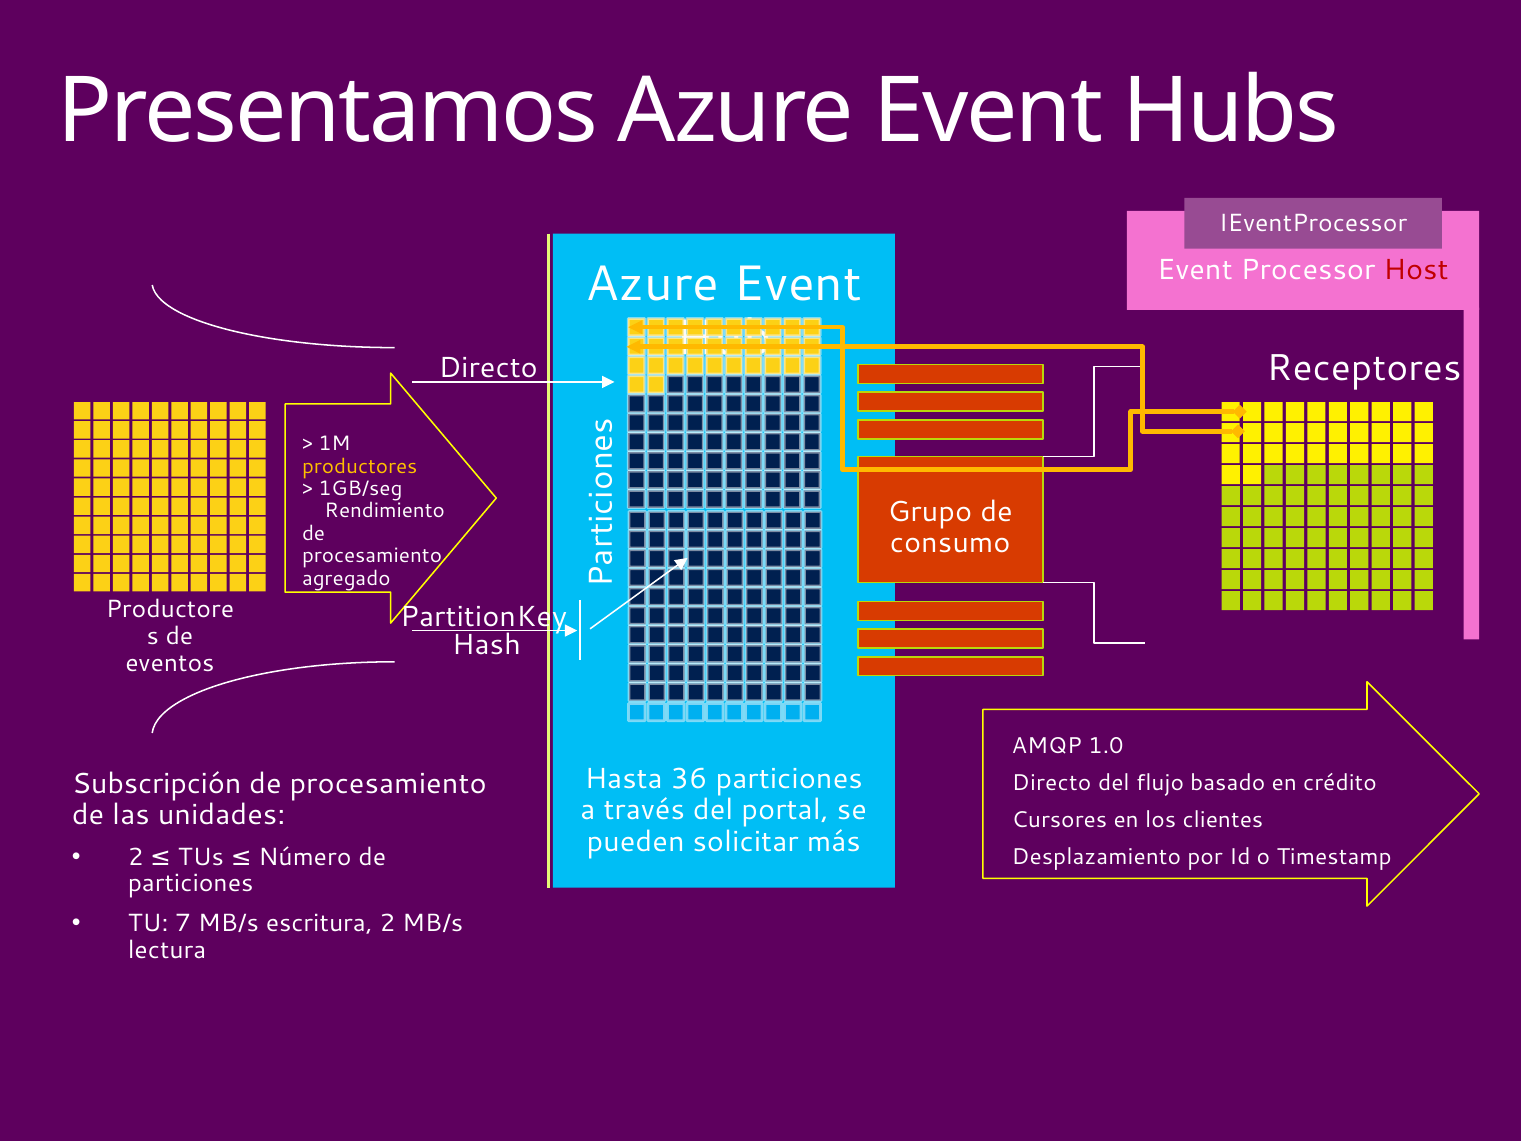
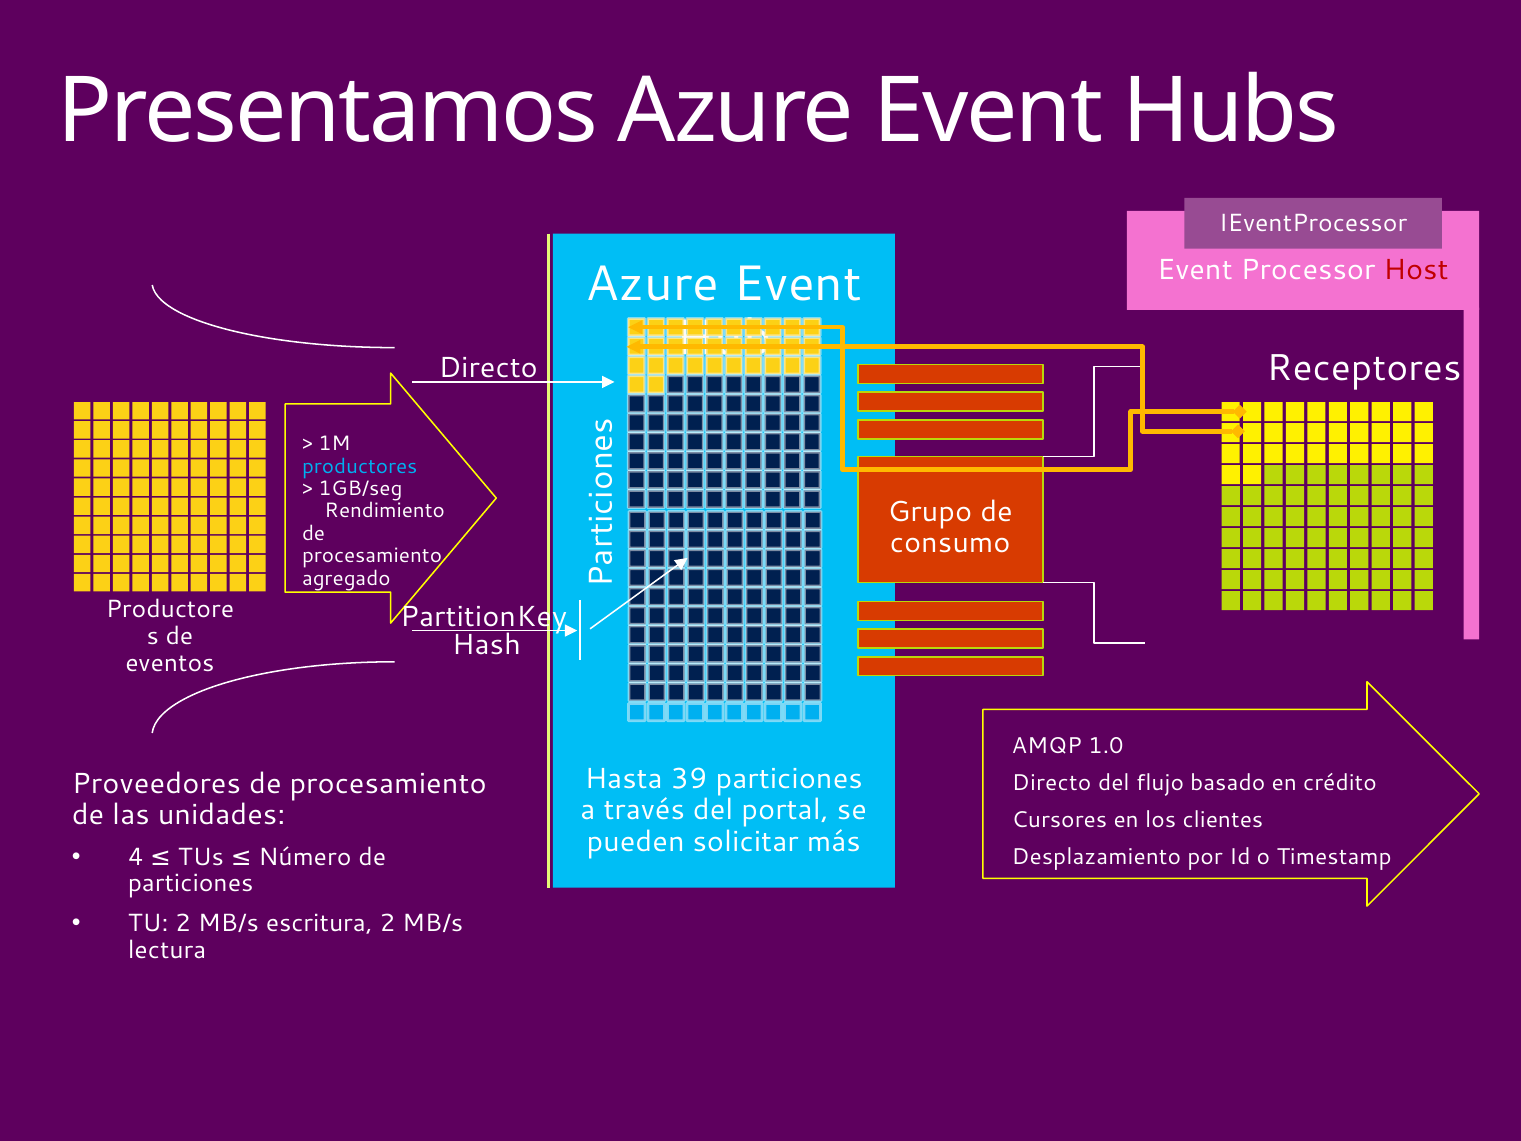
productores colour: yellow -> light blue
36: 36 -> 39
Subscripción: Subscripción -> Proveedores
2 at (136, 857): 2 -> 4
TU 7: 7 -> 2
